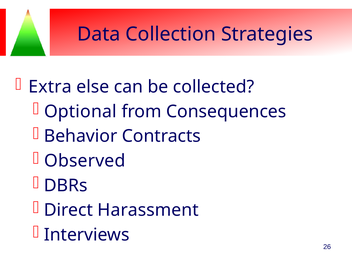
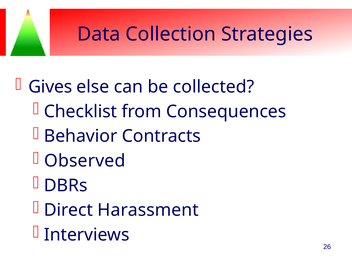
Extra: Extra -> Gives
Optional: Optional -> Checklist
